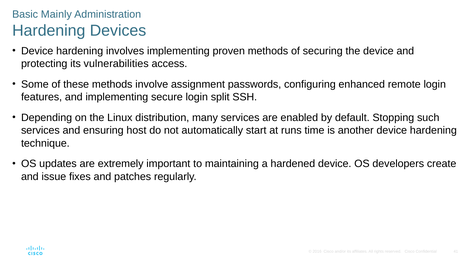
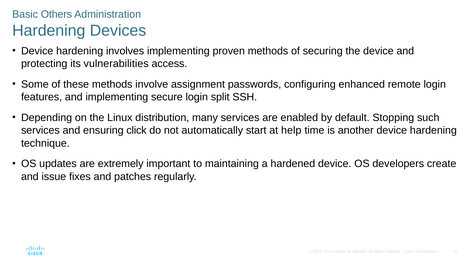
Mainly: Mainly -> Others
host: host -> click
runs: runs -> help
